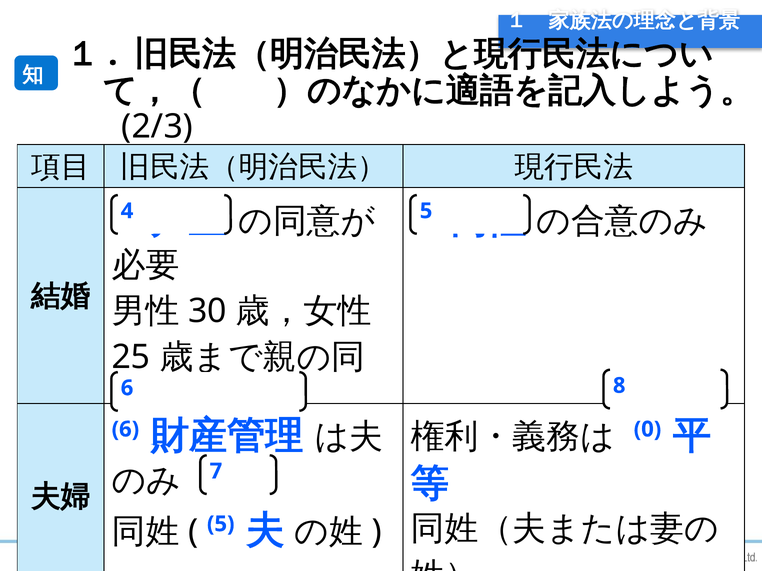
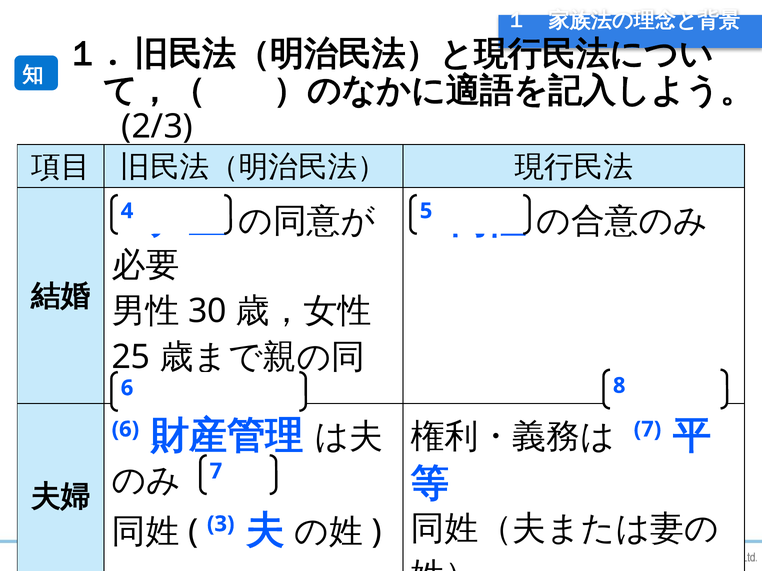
0 at (647, 430): 0 -> 7
5 at (221, 524): 5 -> 3
